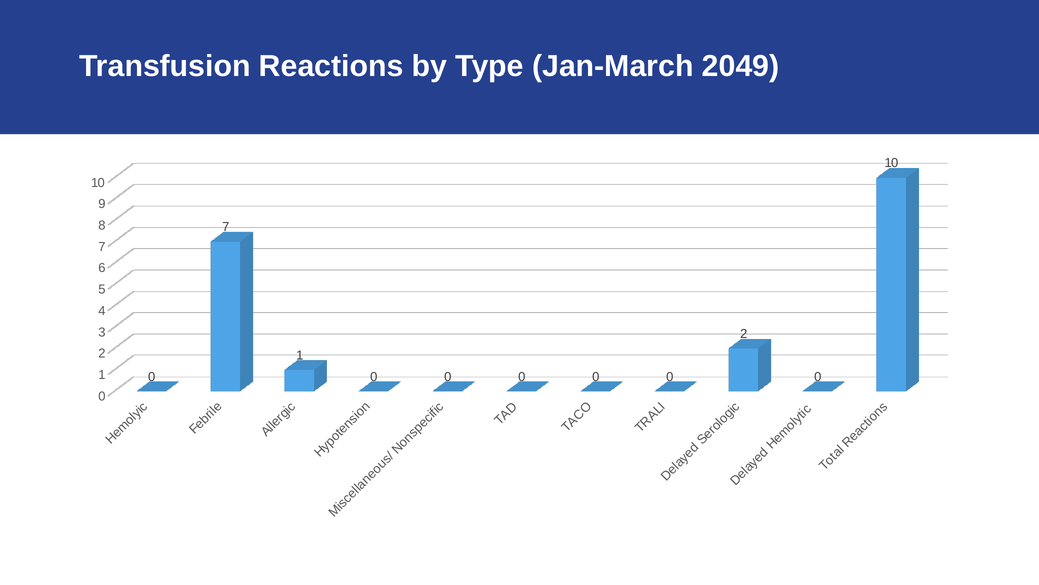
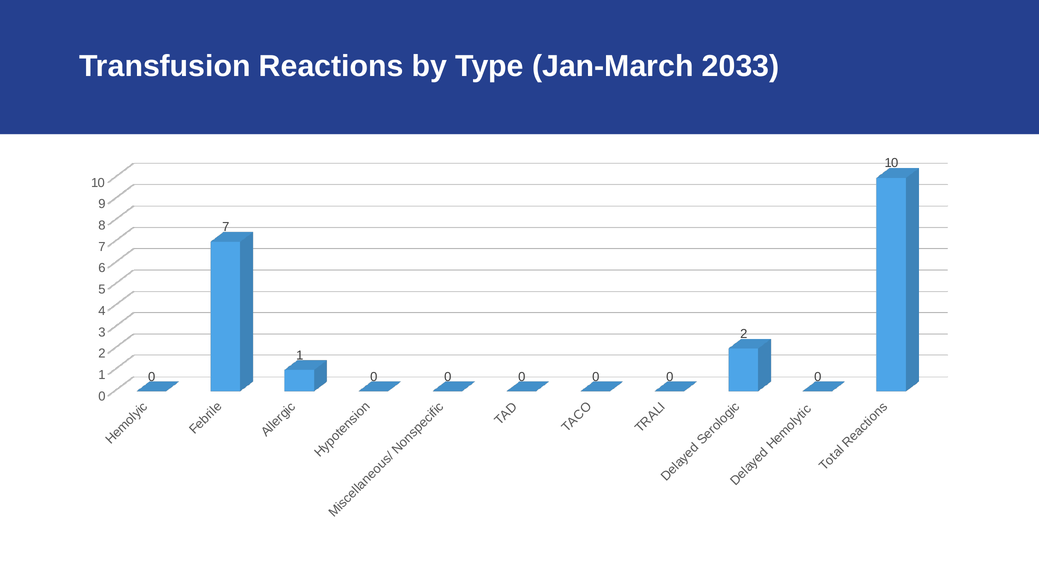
2049: 2049 -> 2033
